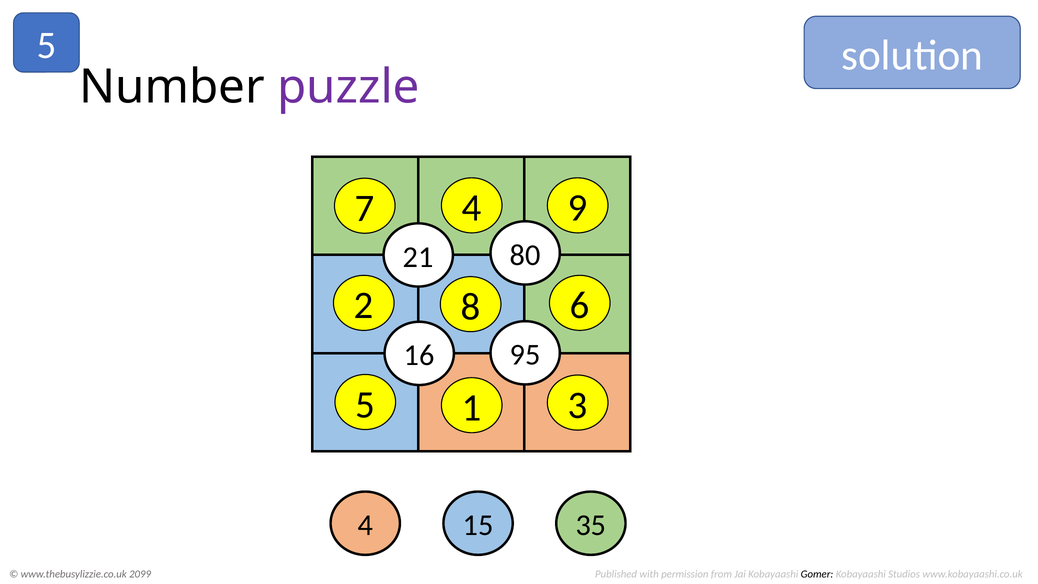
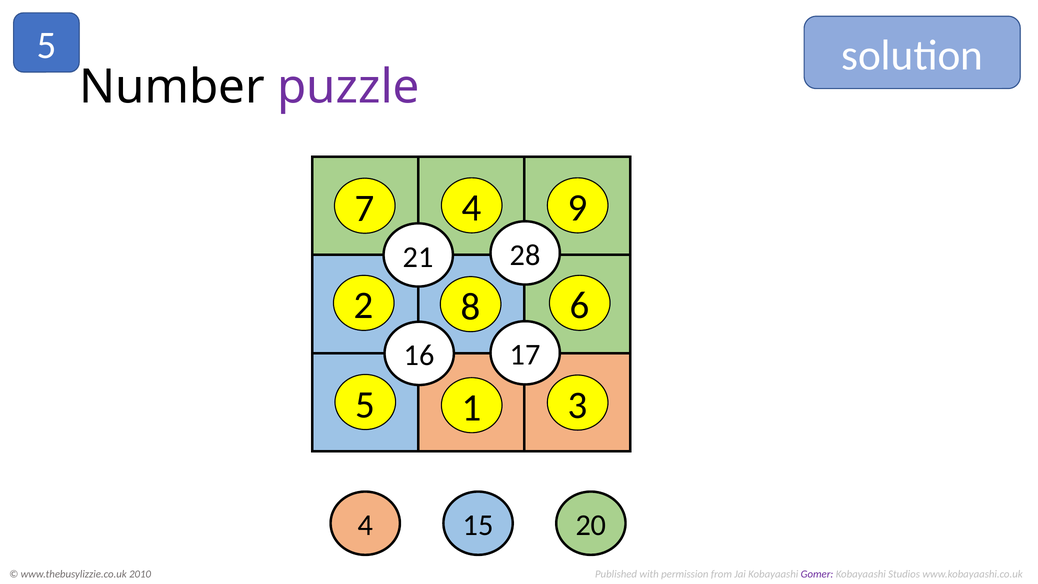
80: 80 -> 28
95: 95 -> 17
35: 35 -> 20
Gomer colour: black -> purple
2099: 2099 -> 2010
